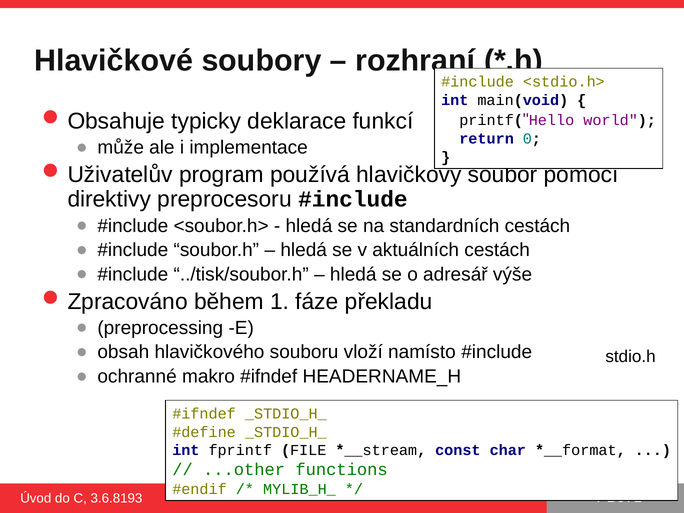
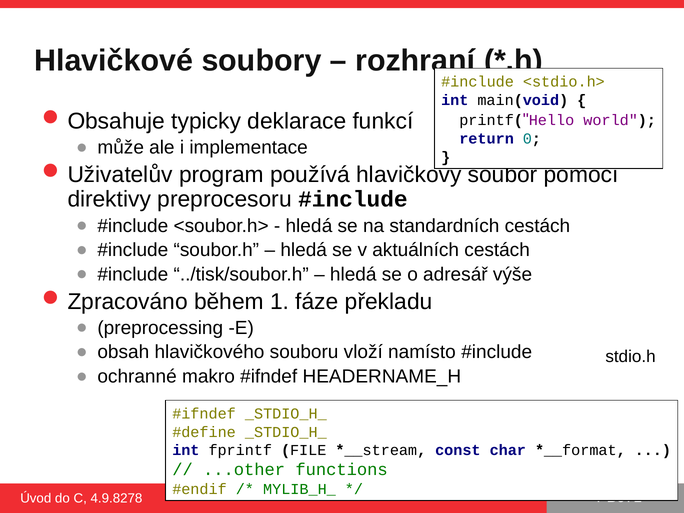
3.6.8193: 3.6.8193 -> 4.9.8278
